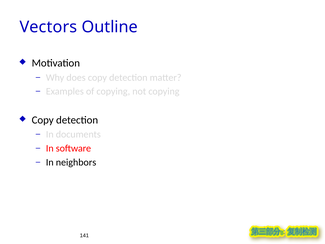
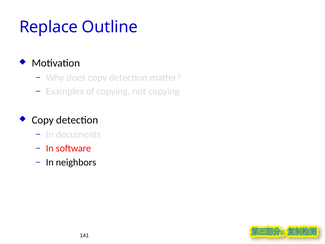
Vectors: Vectors -> Replace
